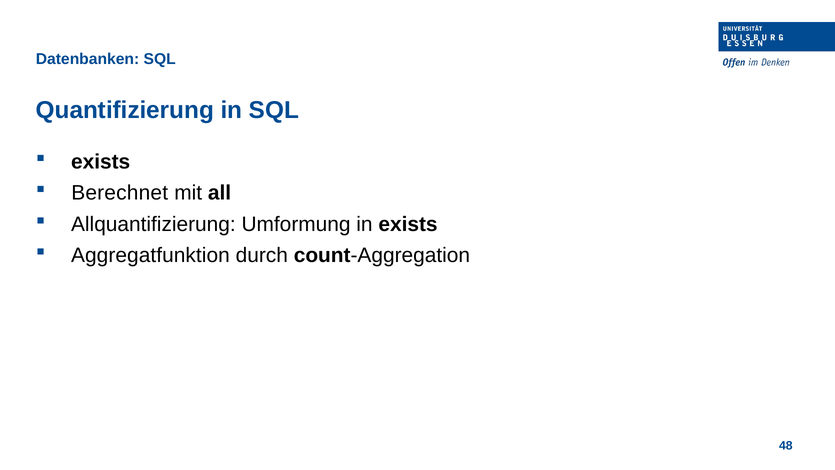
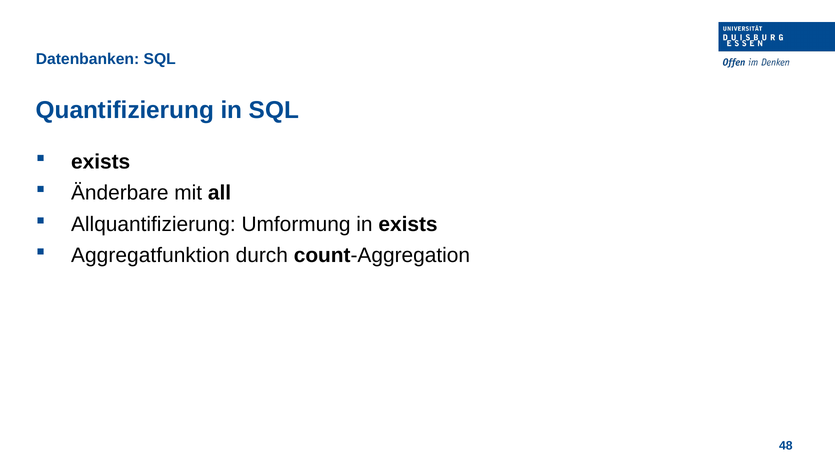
Berechnet: Berechnet -> Änderbare
